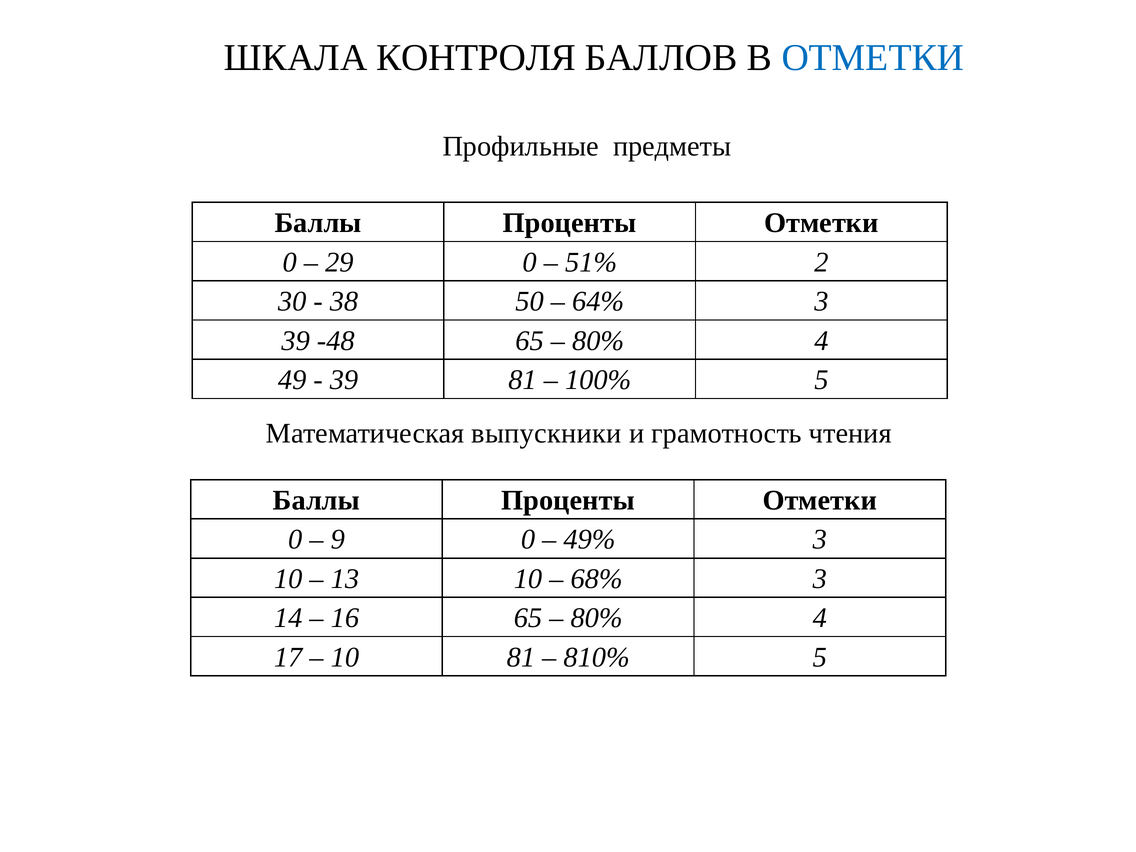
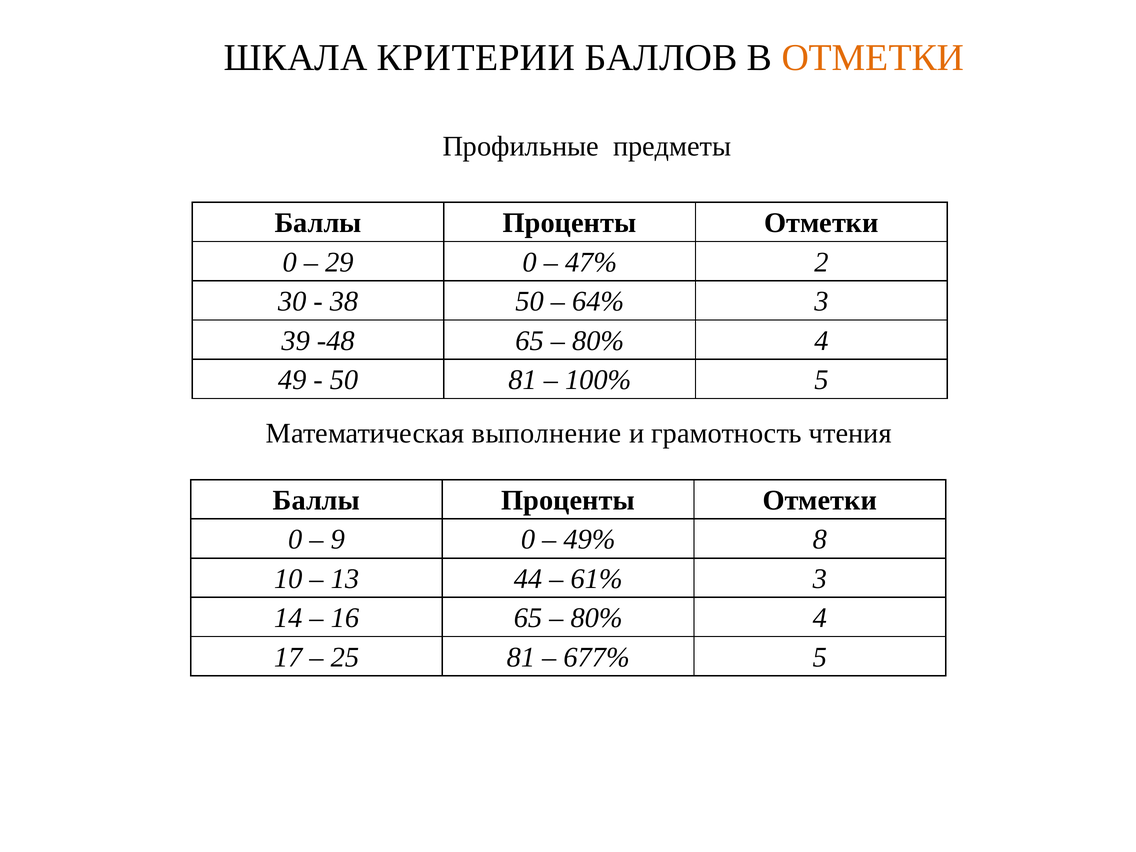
КОНТРОЛЯ: КОНТРОЛЯ -> КРИТЕРИИ
ОТМЕТКИ at (873, 58) colour: blue -> orange
51%: 51% -> 47%
39 at (344, 380): 39 -> 50
выпускники: выпускники -> выполнение
49% 3: 3 -> 8
13 10: 10 -> 44
68%: 68% -> 61%
10 at (345, 657): 10 -> 25
810%: 810% -> 677%
